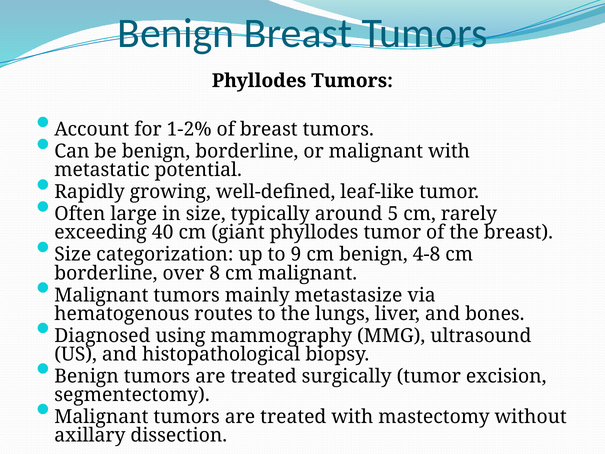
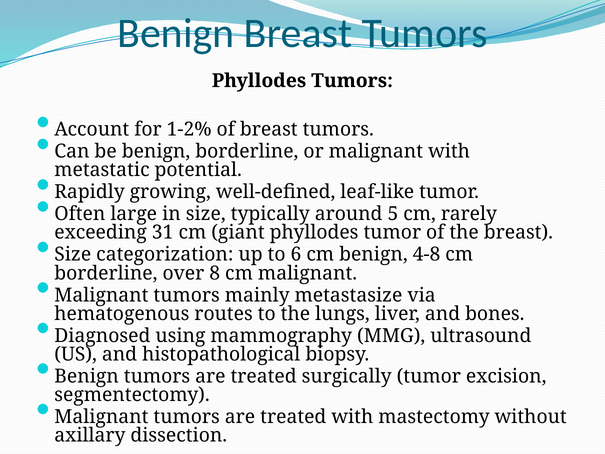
40: 40 -> 31
9: 9 -> 6
